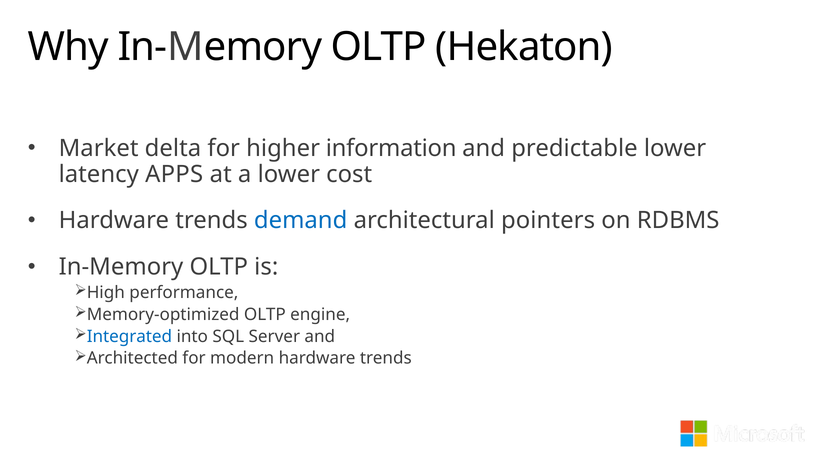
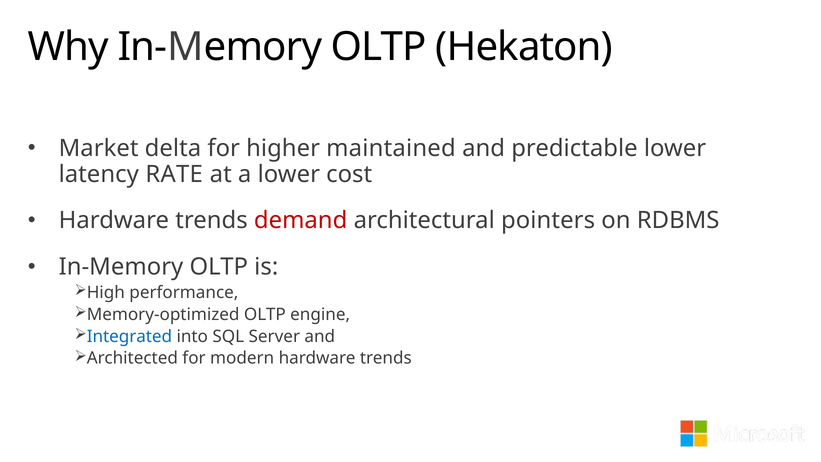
information: information -> maintained
APPS: APPS -> RATE
demand colour: blue -> red
